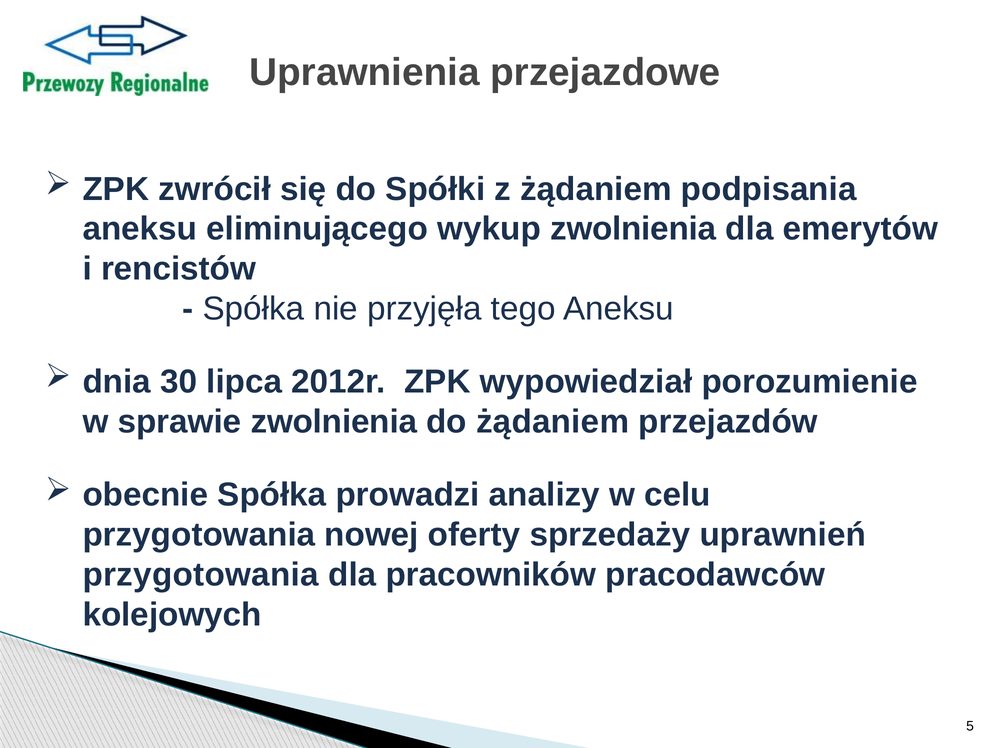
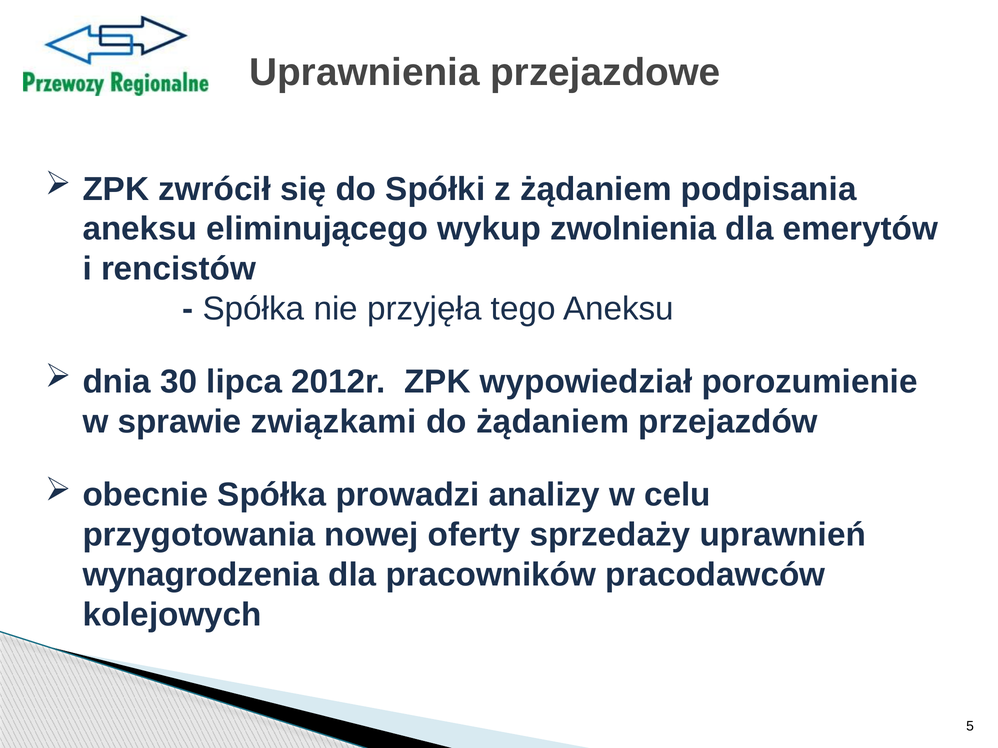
sprawie zwolnienia: zwolnienia -> związkami
przygotowania at (201, 575): przygotowania -> wynagrodzenia
